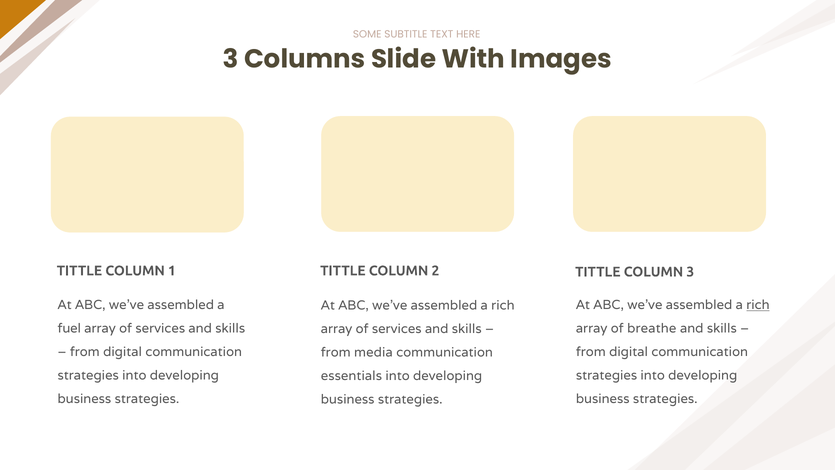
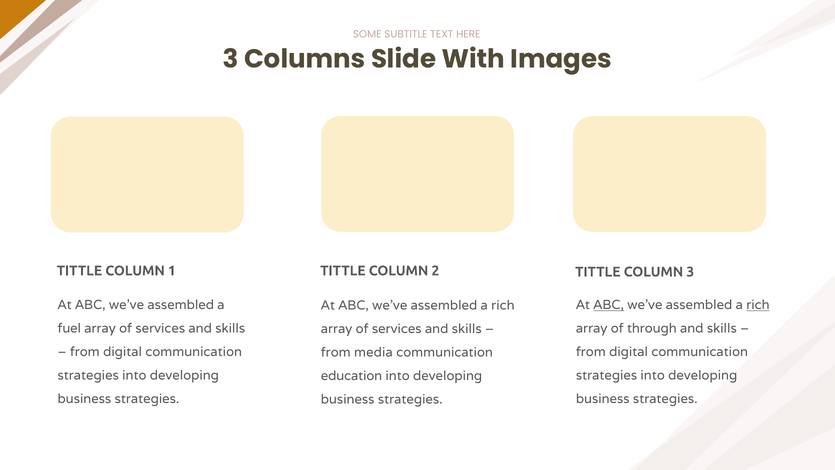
ABC at (609, 305) underline: none -> present
breathe: breathe -> through
essentials: essentials -> education
